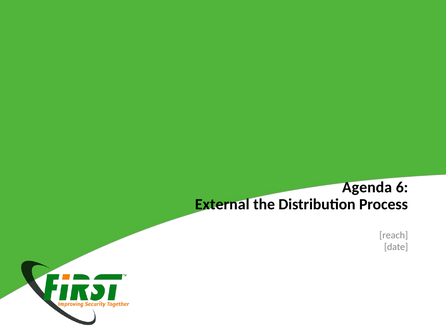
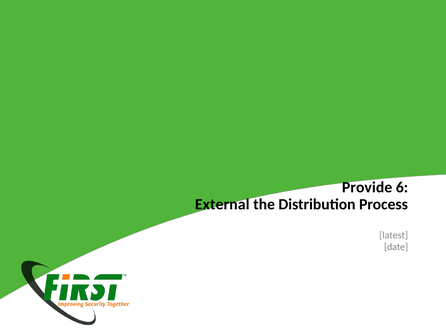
Agenda: Agenda -> Provide
reach: reach -> latest
